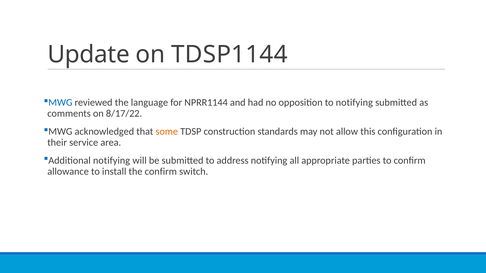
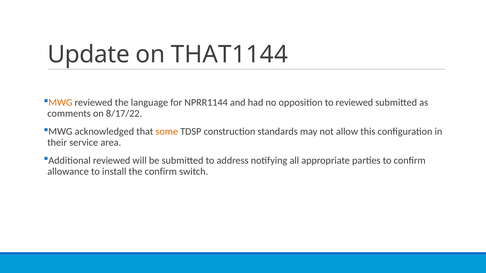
TDSP1144: TDSP1144 -> THAT1144
MWG at (60, 103) colour: blue -> orange
to notifying: notifying -> reviewed
Additional notifying: notifying -> reviewed
